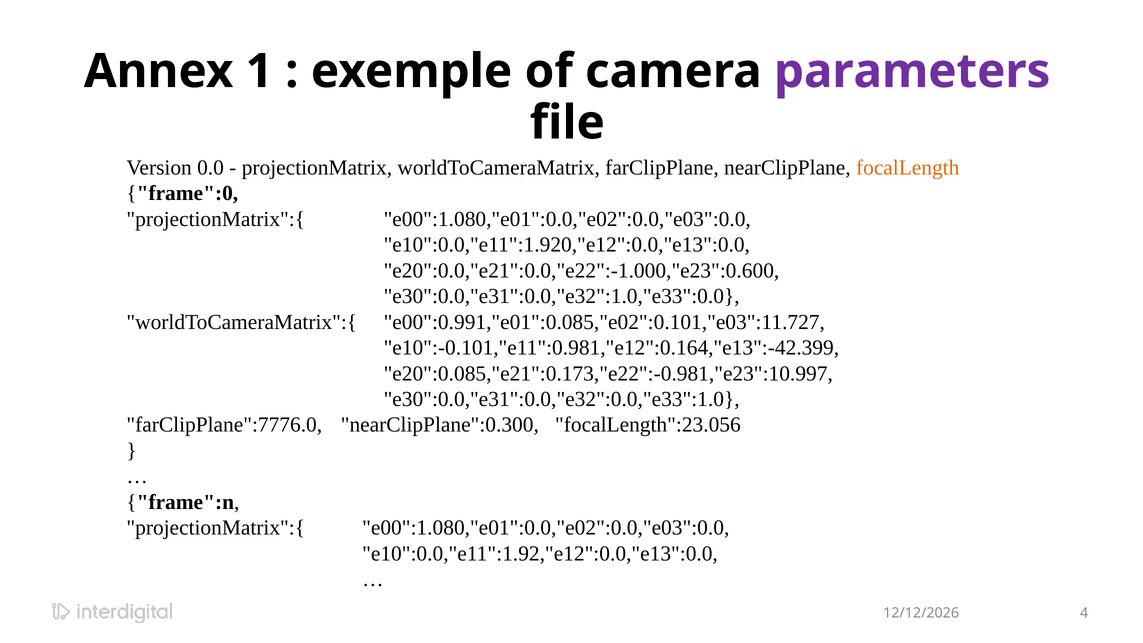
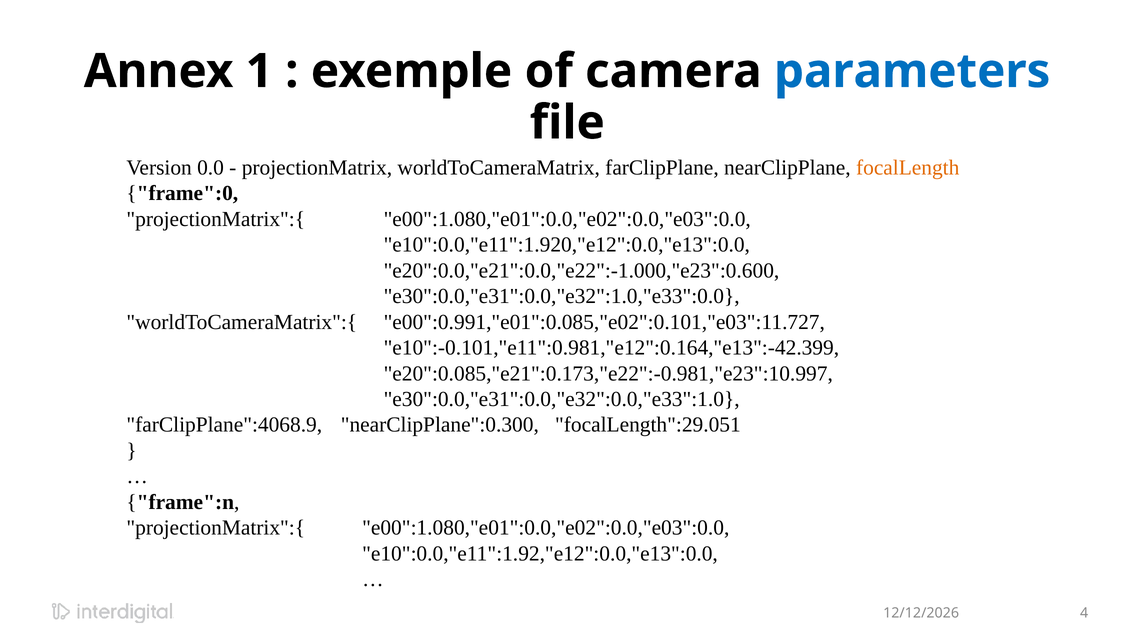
parameters colour: purple -> blue
farClipPlane":7776.0: farClipPlane":7776.0 -> farClipPlane":4068.9
focalLength":23.056: focalLength":23.056 -> focalLength":29.051
